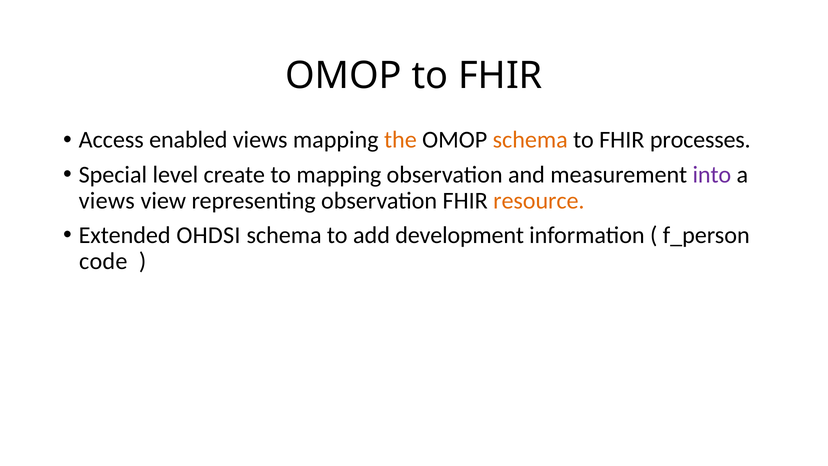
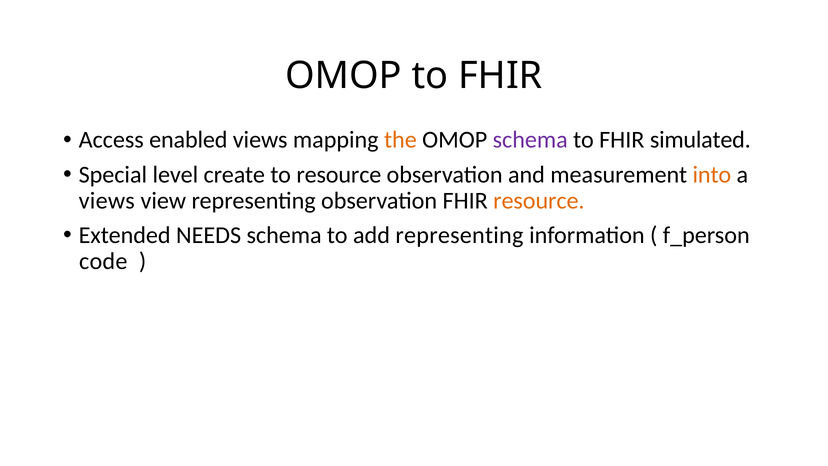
schema at (530, 140) colour: orange -> purple
processes: processes -> simulated
to mapping: mapping -> resource
into colour: purple -> orange
OHDSI: OHDSI -> NEEDS
add development: development -> representing
